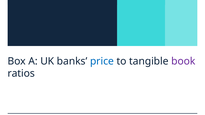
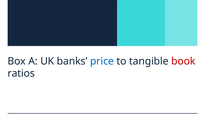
book colour: purple -> red
